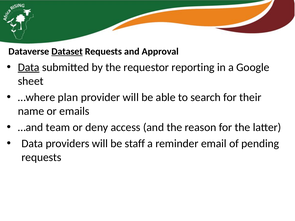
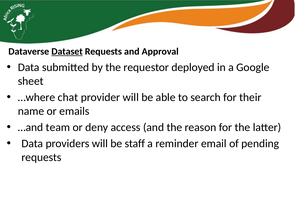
Data at (29, 67) underline: present -> none
reporting: reporting -> deployed
plan: plan -> chat
